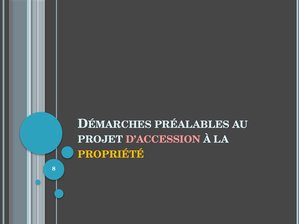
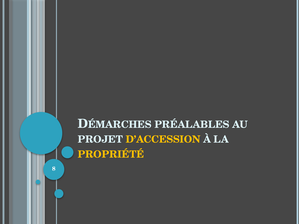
D’ACCESSION colour: pink -> yellow
